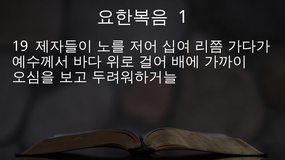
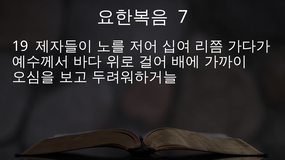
1: 1 -> 7
